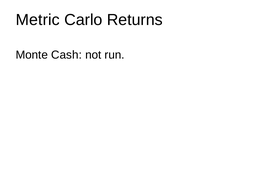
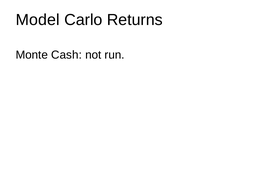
Metric: Metric -> Model
